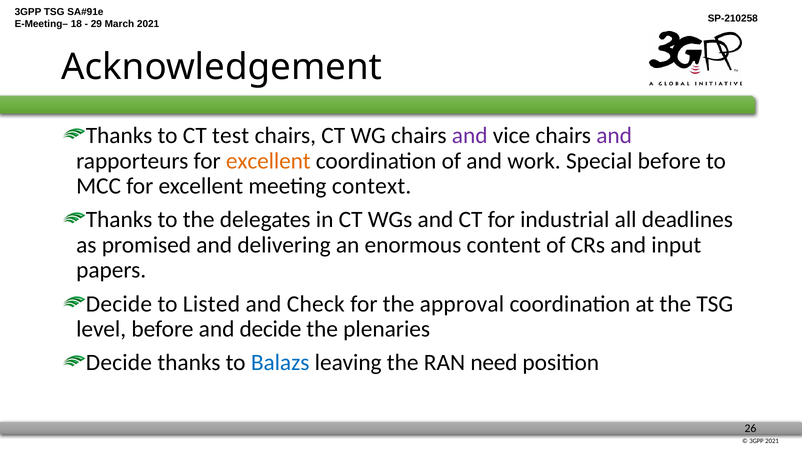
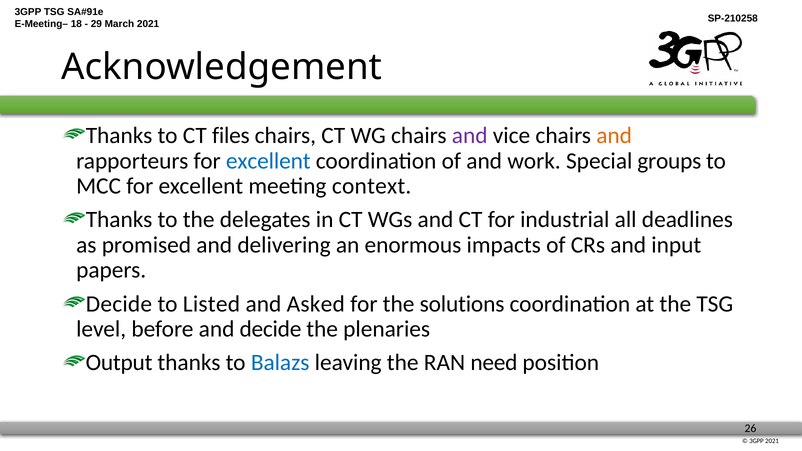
test: test -> files
and at (614, 136) colour: purple -> orange
excellent at (268, 161) colour: orange -> blue
Special before: before -> groups
content: content -> impacts
Check: Check -> Asked
approval: approval -> solutions
Decide at (119, 363): Decide -> Output
